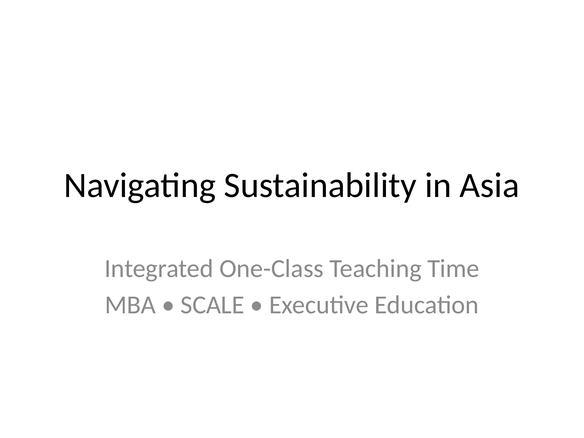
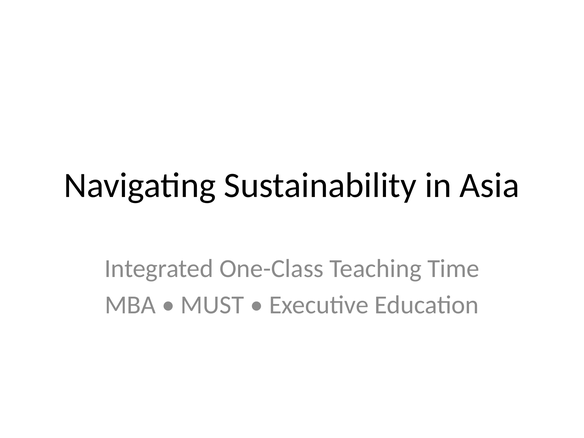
SCALE: SCALE -> MUST
